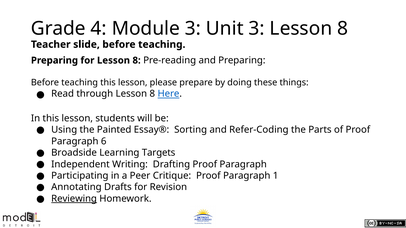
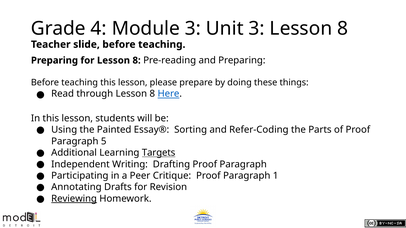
6: 6 -> 5
Broadside: Broadside -> Additional
Targets underline: none -> present
